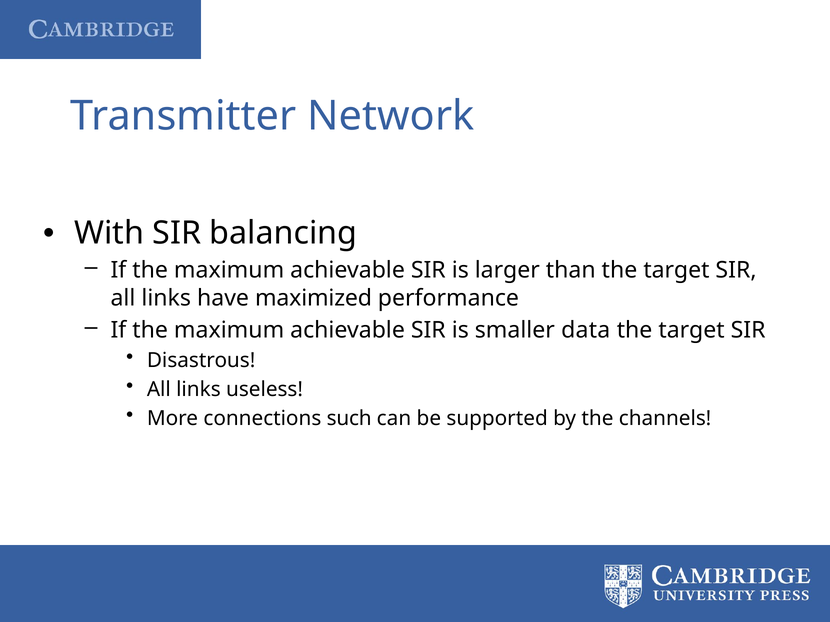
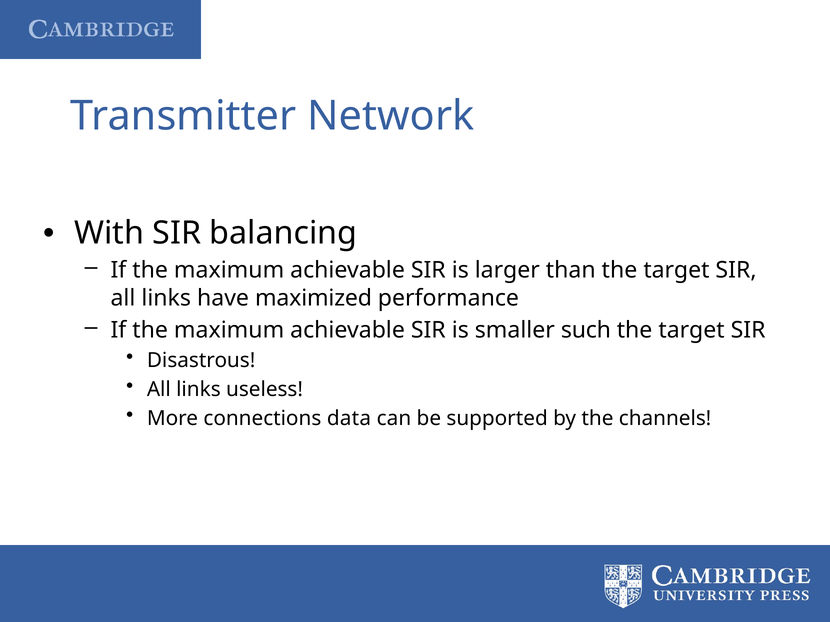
data: data -> such
such: such -> data
